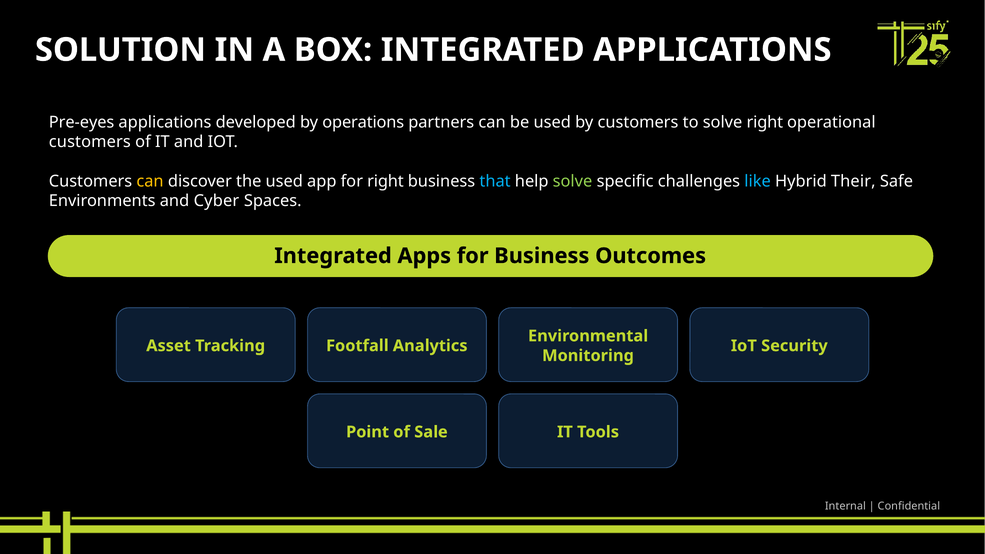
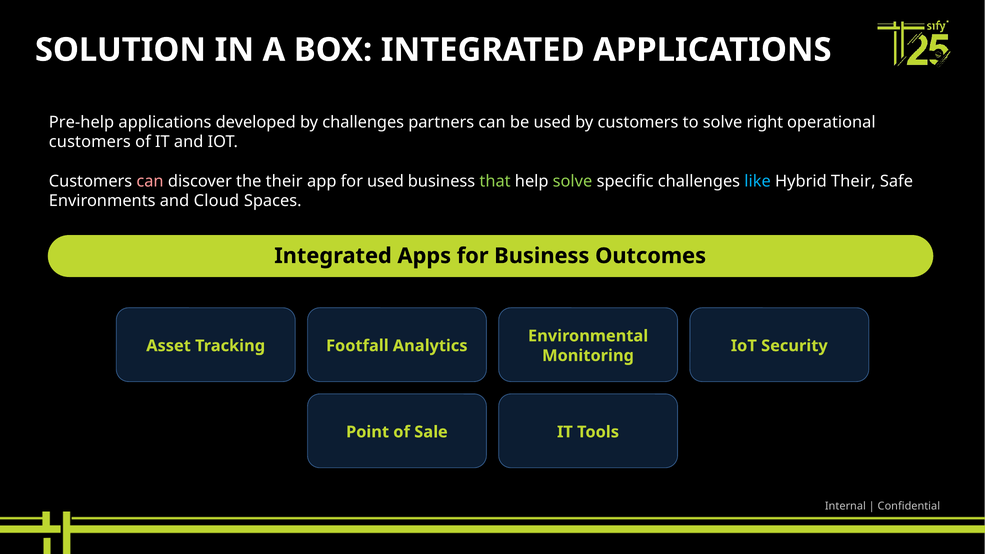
Pre-eyes: Pre-eyes -> Pre-help
by operations: operations -> challenges
can at (150, 181) colour: yellow -> pink
the used: used -> their
for right: right -> used
that colour: light blue -> light green
Cyber: Cyber -> Cloud
